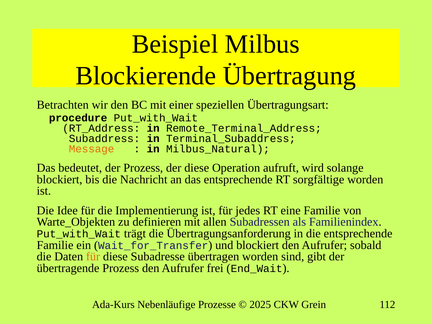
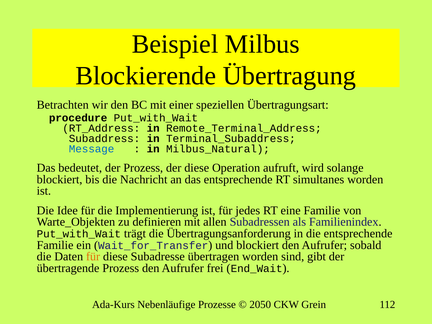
Message colour: orange -> blue
sorgfältige: sorgfältige -> simultanes
2025: 2025 -> 2050
